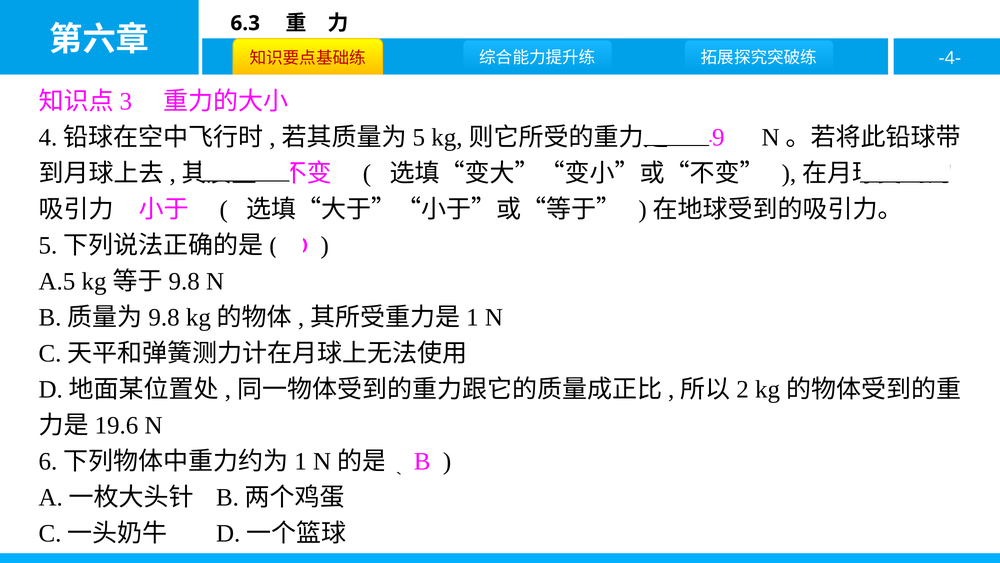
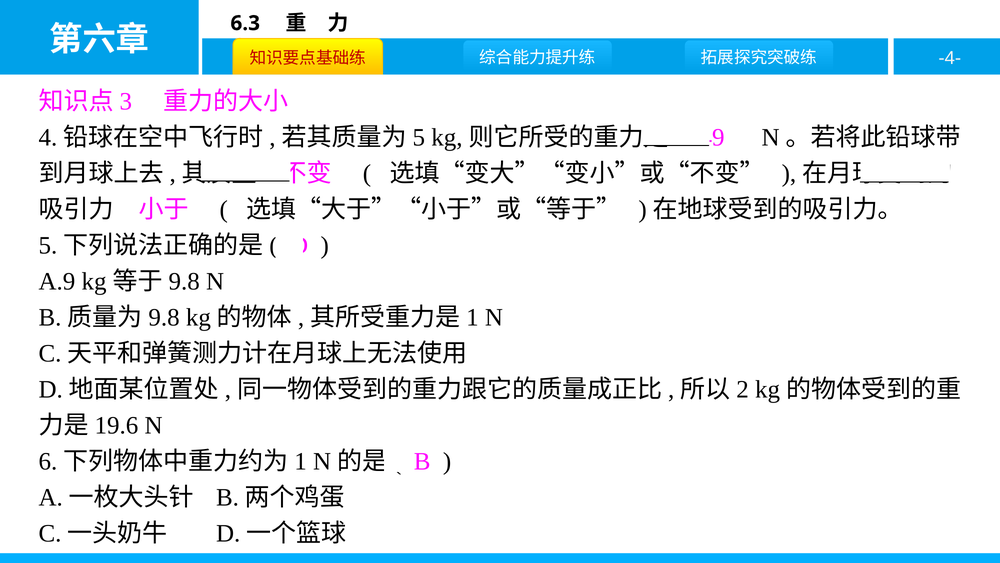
A.5: A.5 -> A.9
